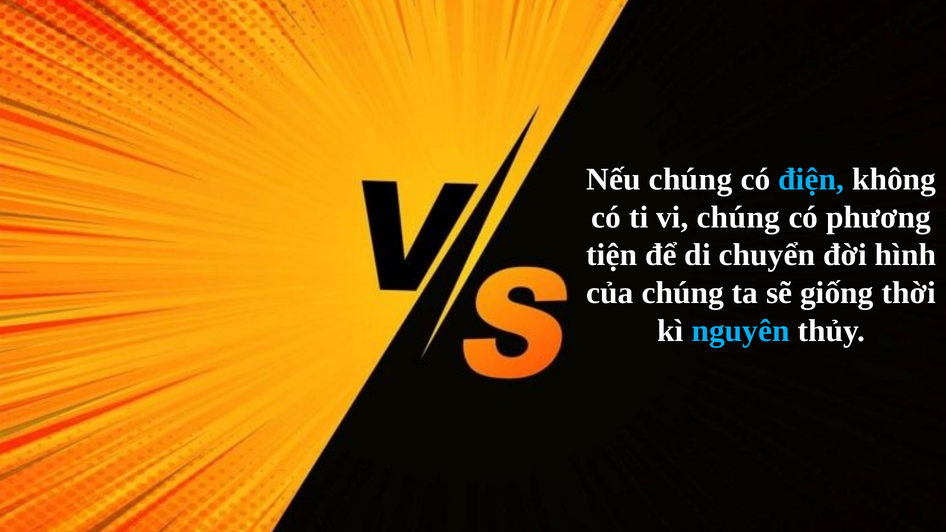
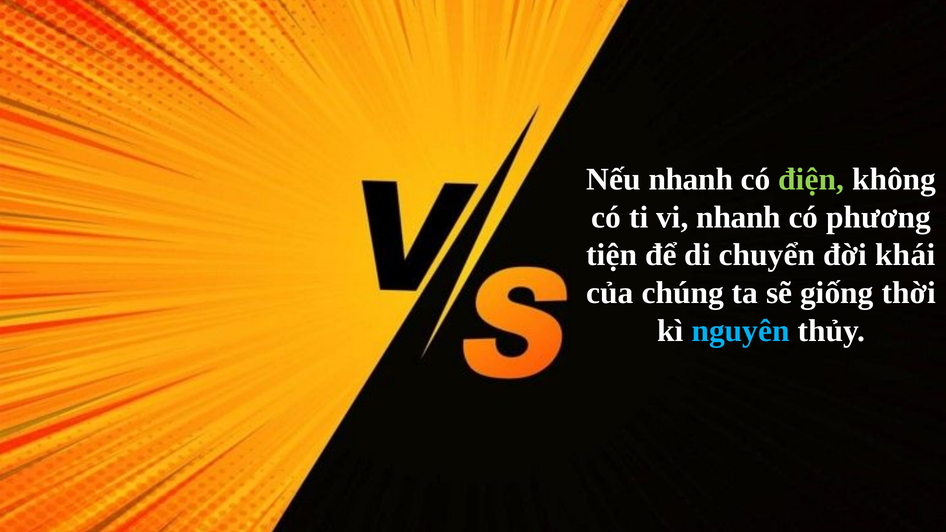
Nếu chúng: chúng -> nhanh
điện colour: light blue -> light green
vi chúng: chúng -> nhanh
hình: hình -> khái
